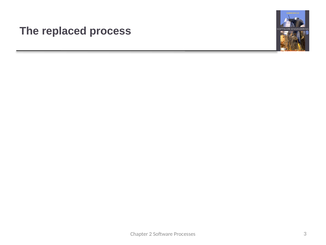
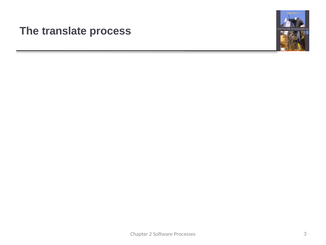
replaced: replaced -> translate
